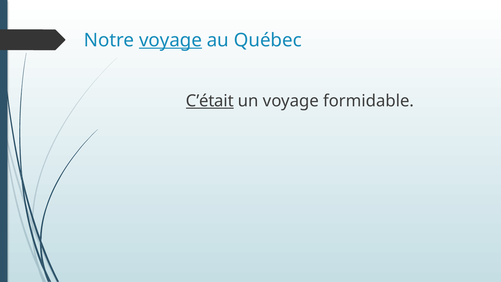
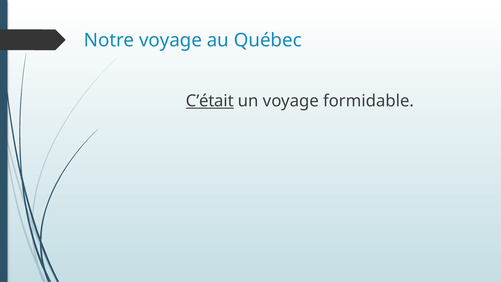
voyage at (171, 40) underline: present -> none
